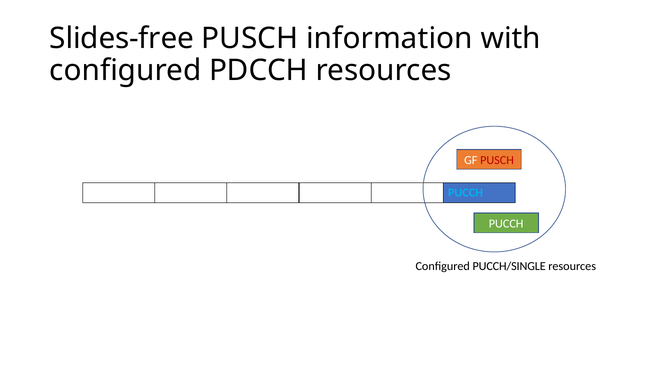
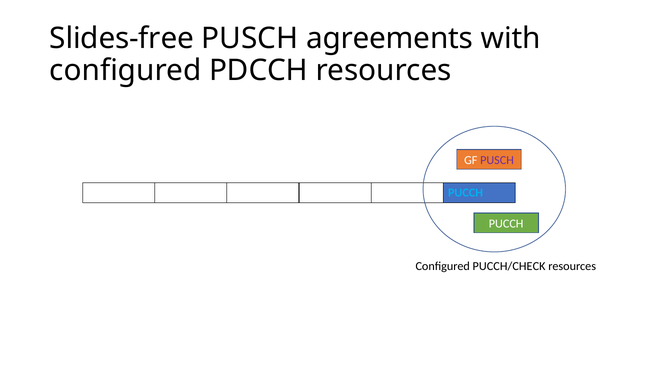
information: information -> agreements
PUSCH at (497, 160) colour: red -> purple
PUCCH/SINGLE: PUCCH/SINGLE -> PUCCH/CHECK
